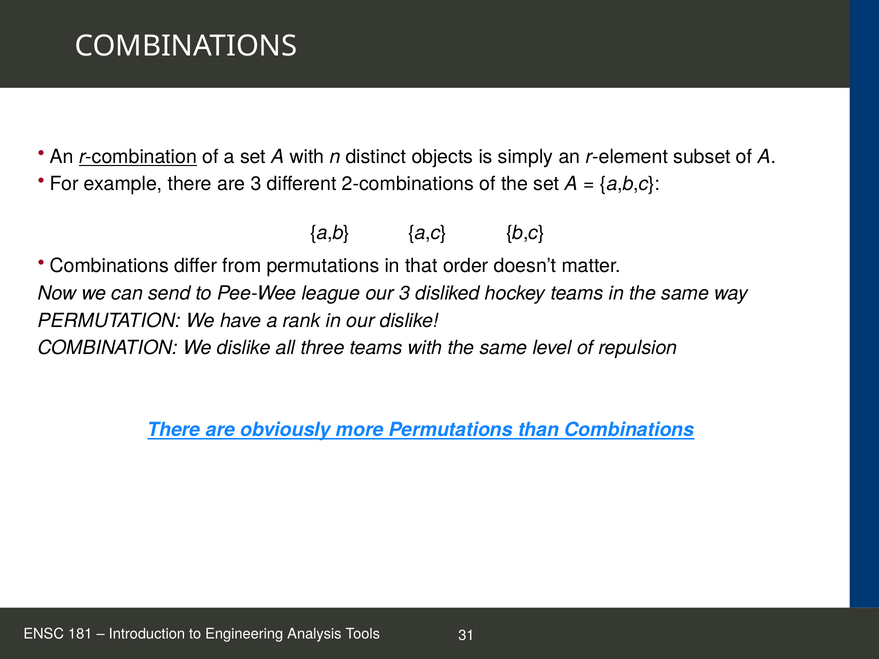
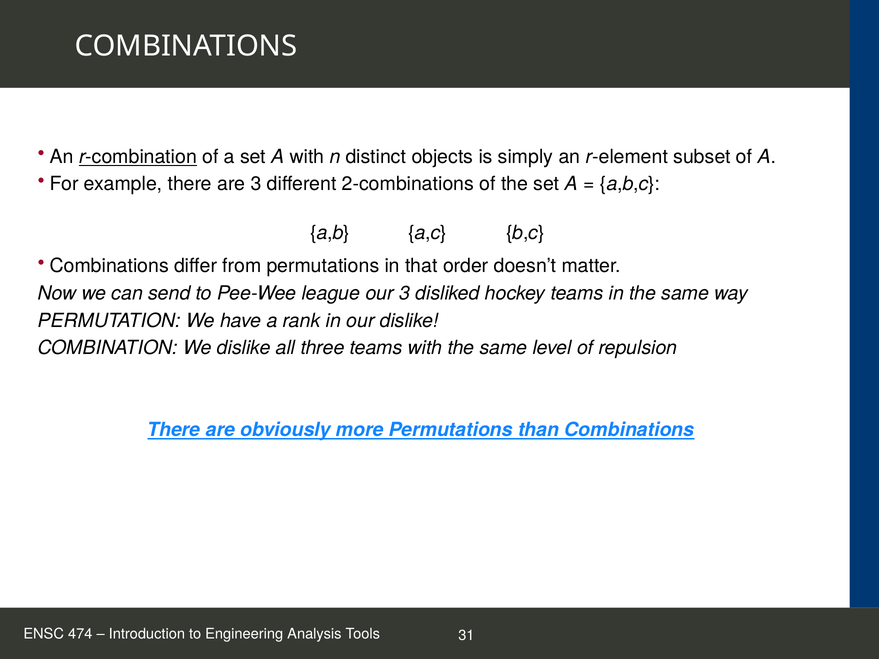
181: 181 -> 474
